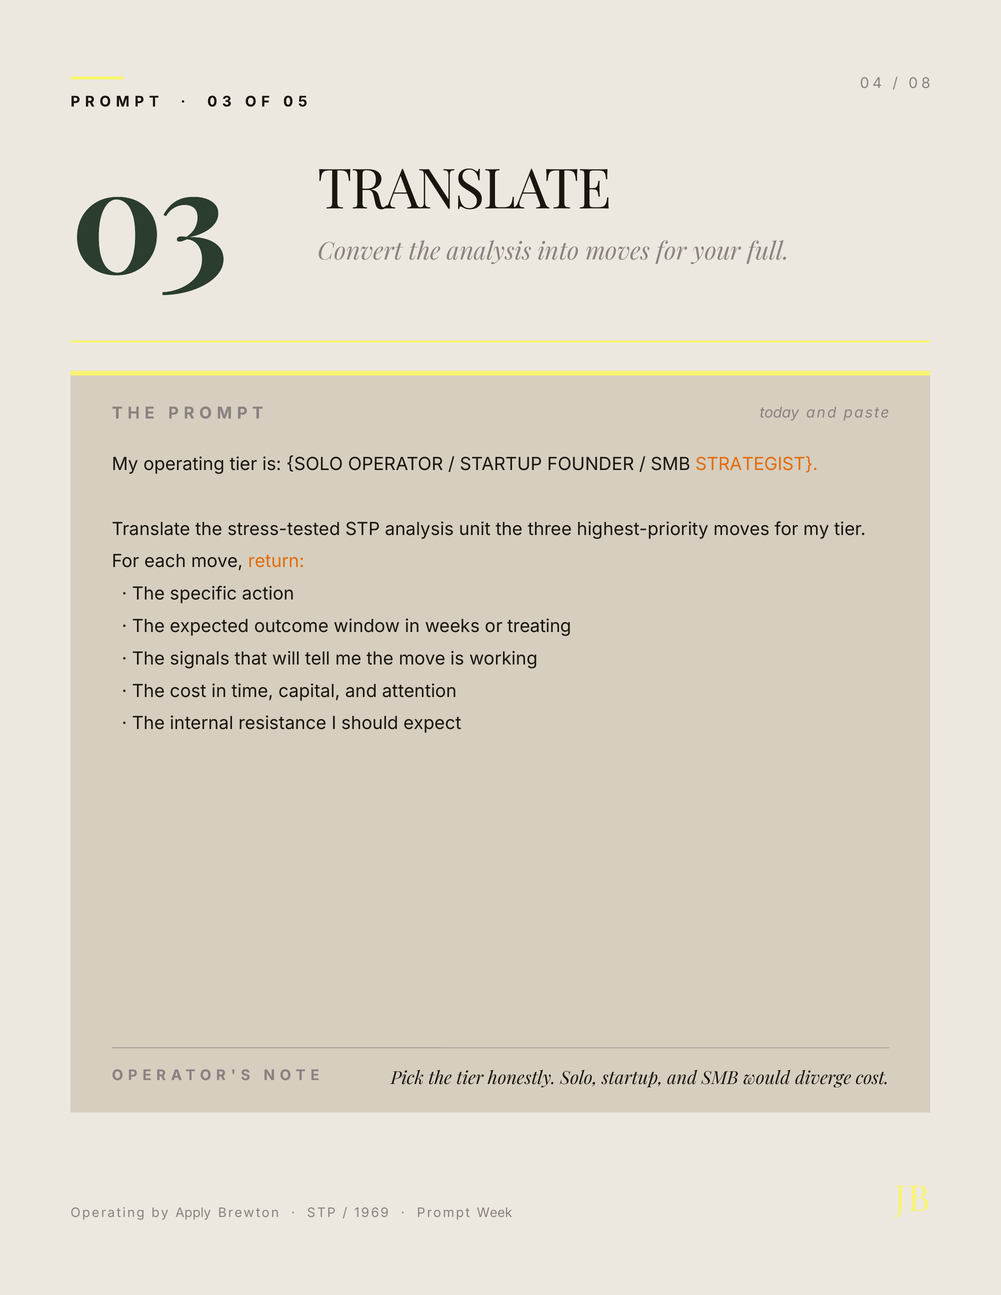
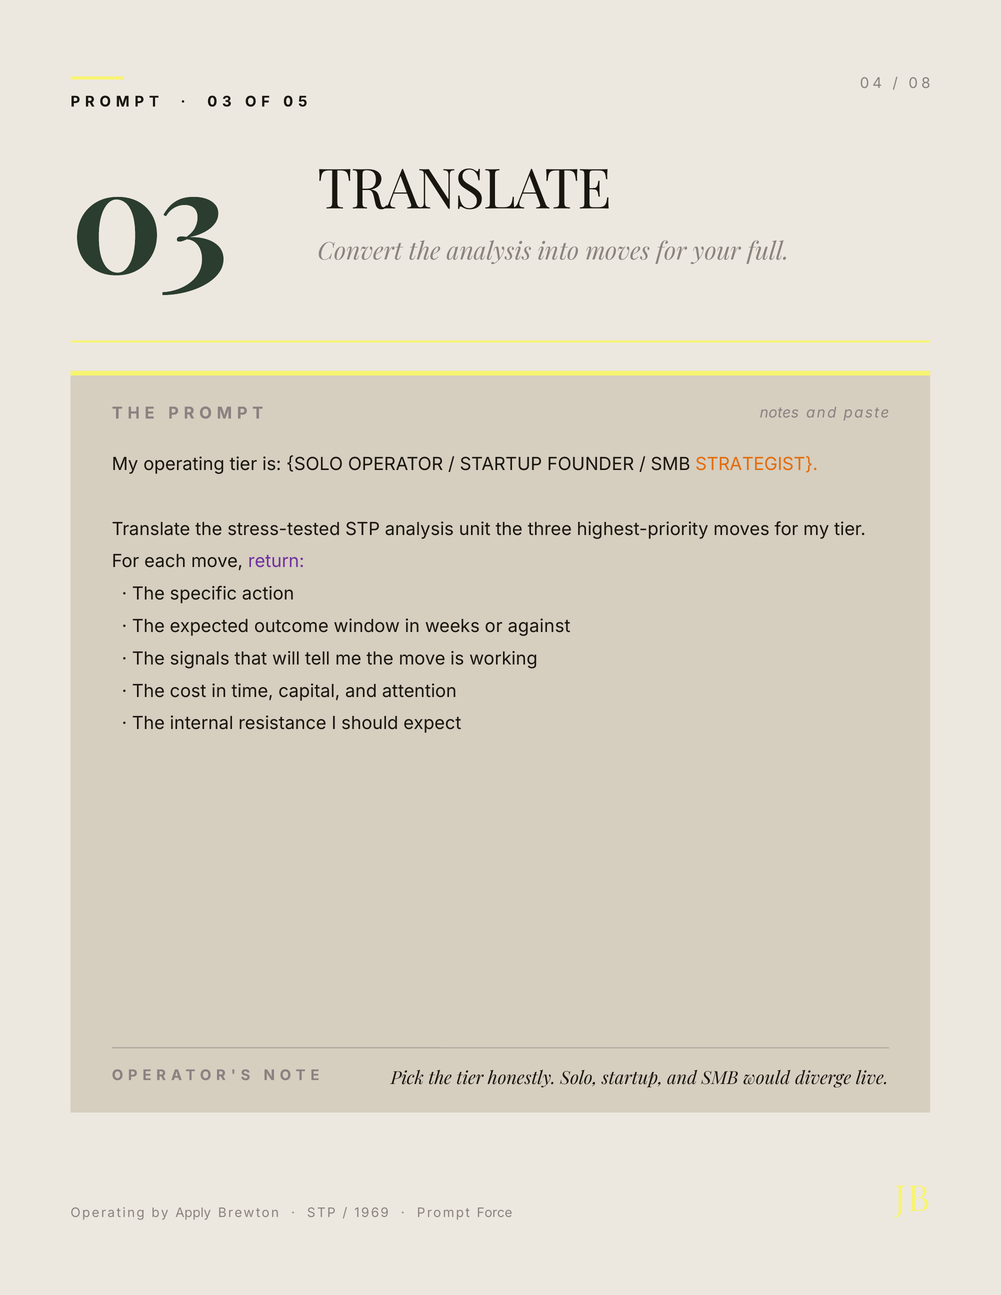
today: today -> notes
return colour: orange -> purple
treating: treating -> against
diverge cost: cost -> live
Week: Week -> Force
